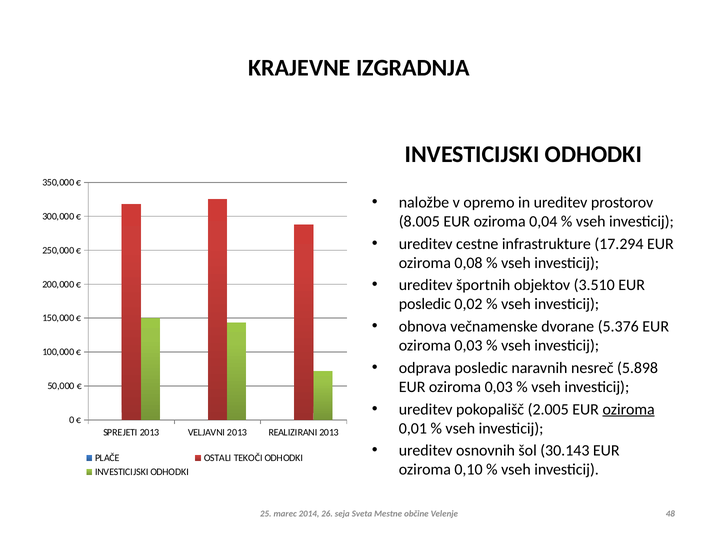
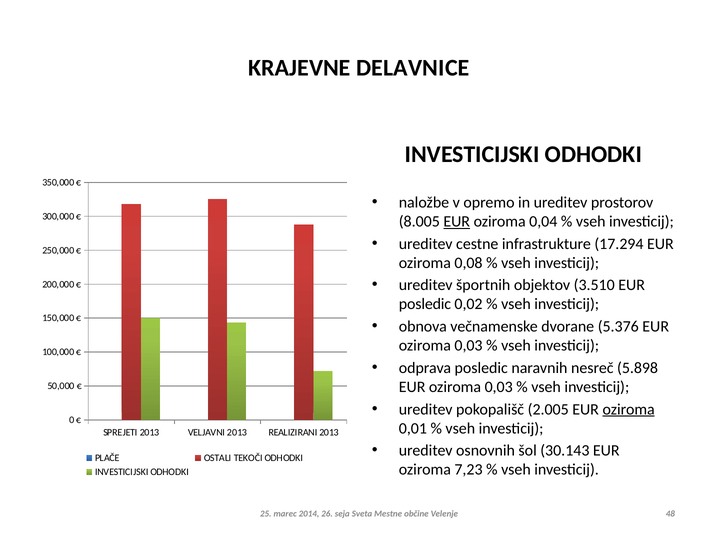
IZGRADNJA: IZGRADNJA -> DELAVNICE
EUR at (457, 222) underline: none -> present
0,10: 0,10 -> 7,23
